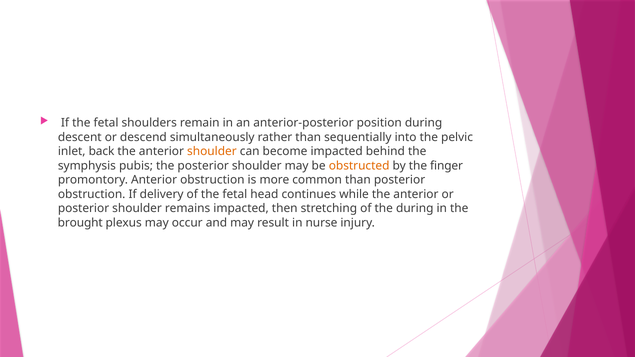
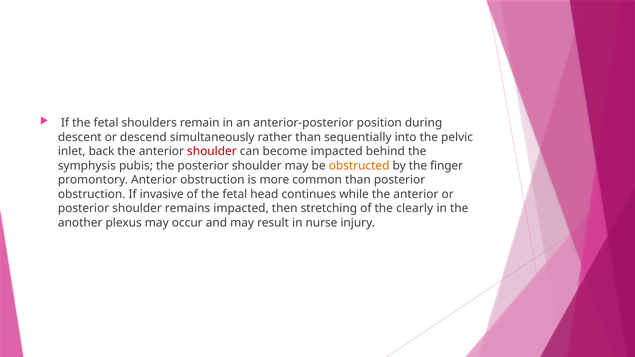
shoulder at (212, 151) colour: orange -> red
delivery: delivery -> invasive
the during: during -> clearly
brought: brought -> another
